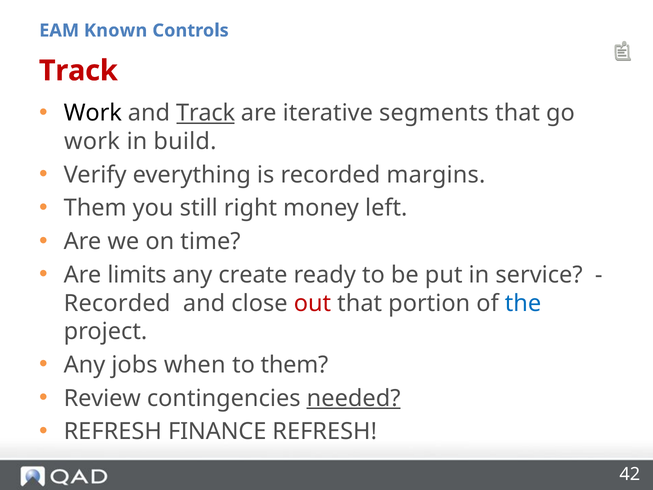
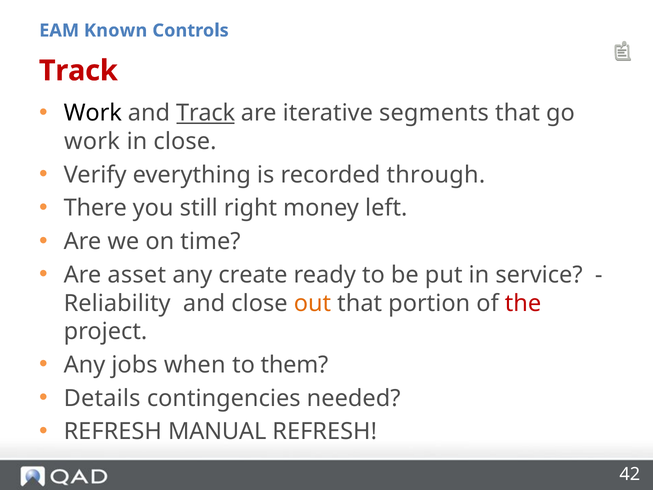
in build: build -> close
margins: margins -> through
Them at (95, 208): Them -> There
limits: limits -> asset
Recorded at (117, 303): Recorded -> Reliability
out colour: red -> orange
the colour: blue -> red
Review: Review -> Details
needed underline: present -> none
FINANCE: FINANCE -> MANUAL
